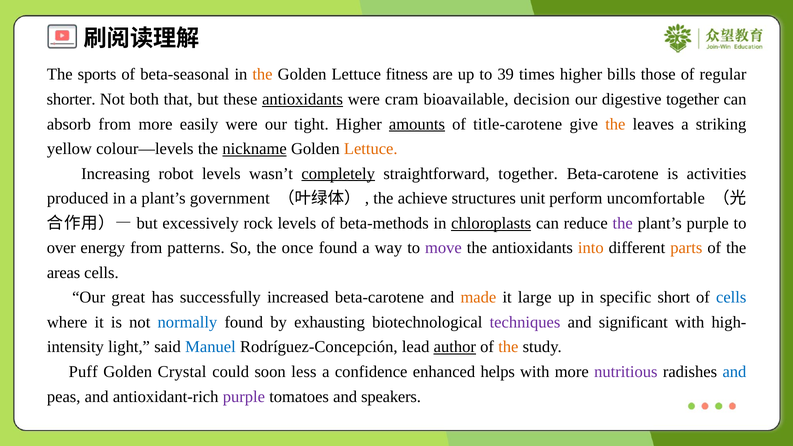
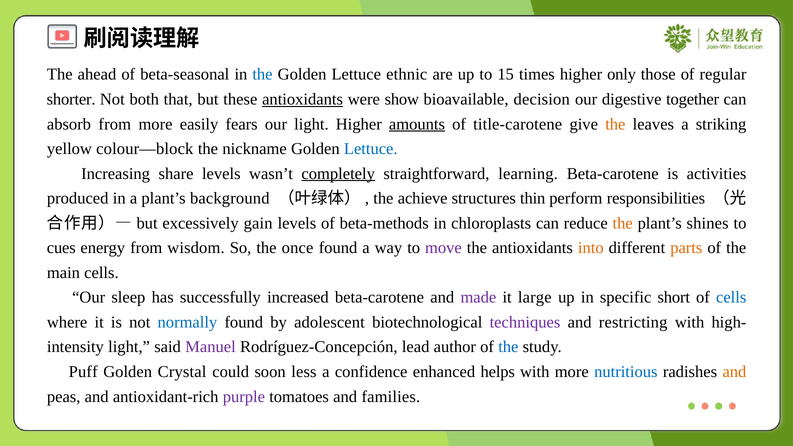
sports: sports -> ahead
the at (262, 75) colour: orange -> blue
fitness: fitness -> ethnic
39: 39 -> 15
bills: bills -> only
cram: cram -> show
easily were: were -> fears
our tight: tight -> light
colour—levels: colour—levels -> colour—block
nickname underline: present -> none
Lettuce at (371, 149) colour: orange -> blue
robot: robot -> share
straightforward together: together -> learning
government: government -> background
unit: unit -> thin
uncomfortable: uncomfortable -> responsibilities
rock: rock -> gain
chloroplasts underline: present -> none
the at (623, 223) colour: purple -> orange
plant’s purple: purple -> shines
over: over -> cues
patterns: patterns -> wisdom
areas: areas -> main
great: great -> sleep
made colour: orange -> purple
exhausting: exhausting -> adolescent
significant: significant -> restricting
Manuel colour: blue -> purple
author underline: present -> none
the at (508, 347) colour: orange -> blue
nutritious colour: purple -> blue
and at (734, 372) colour: blue -> orange
speakers: speakers -> families
